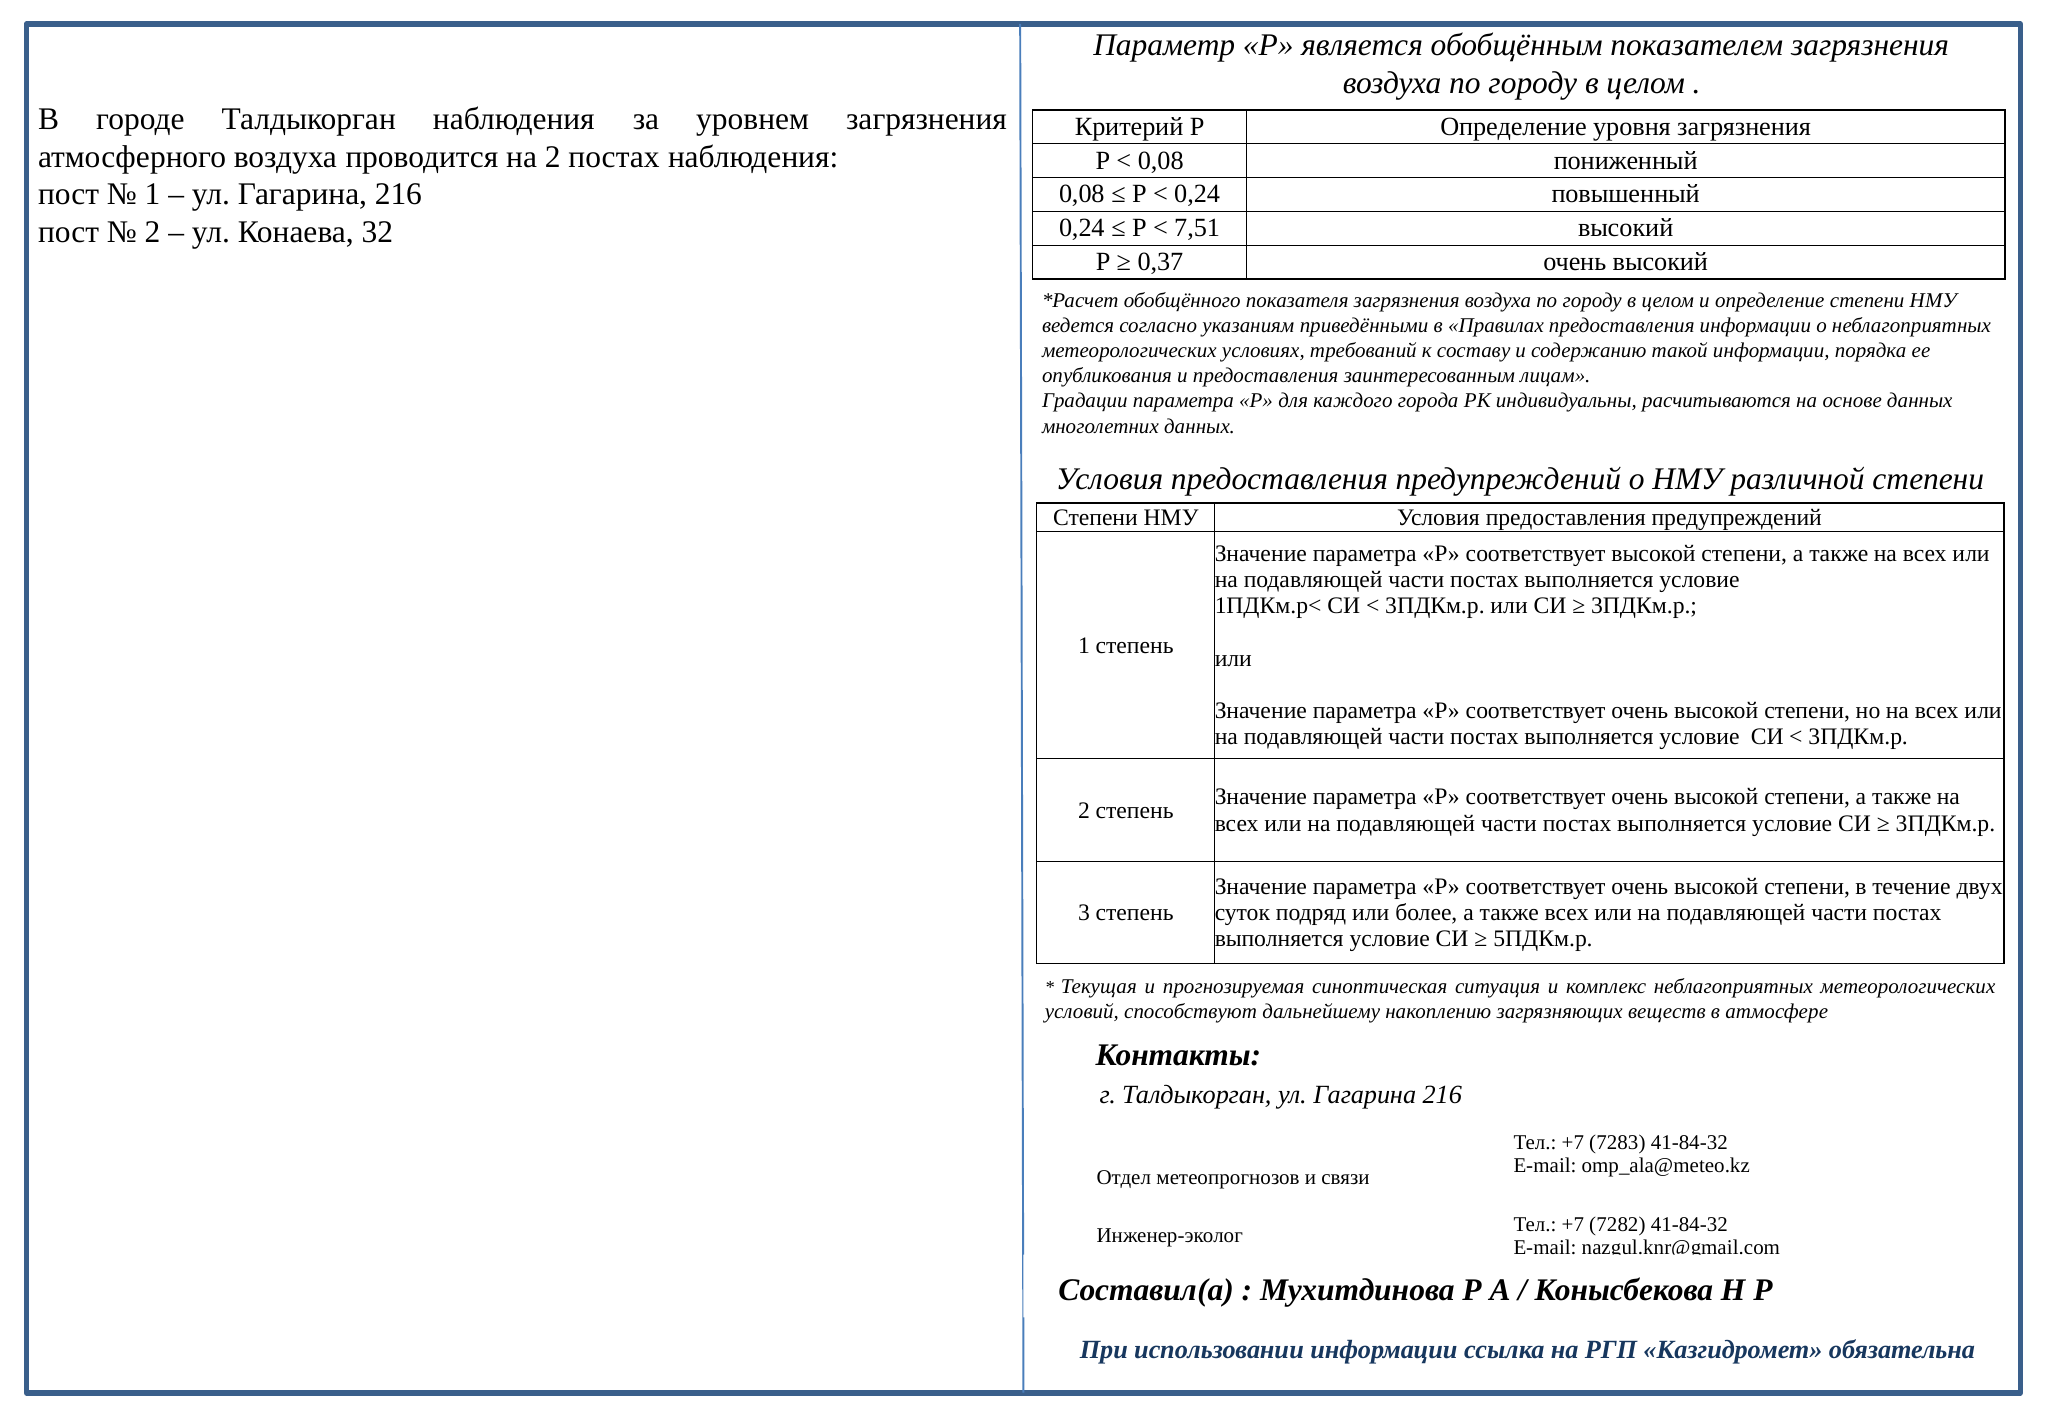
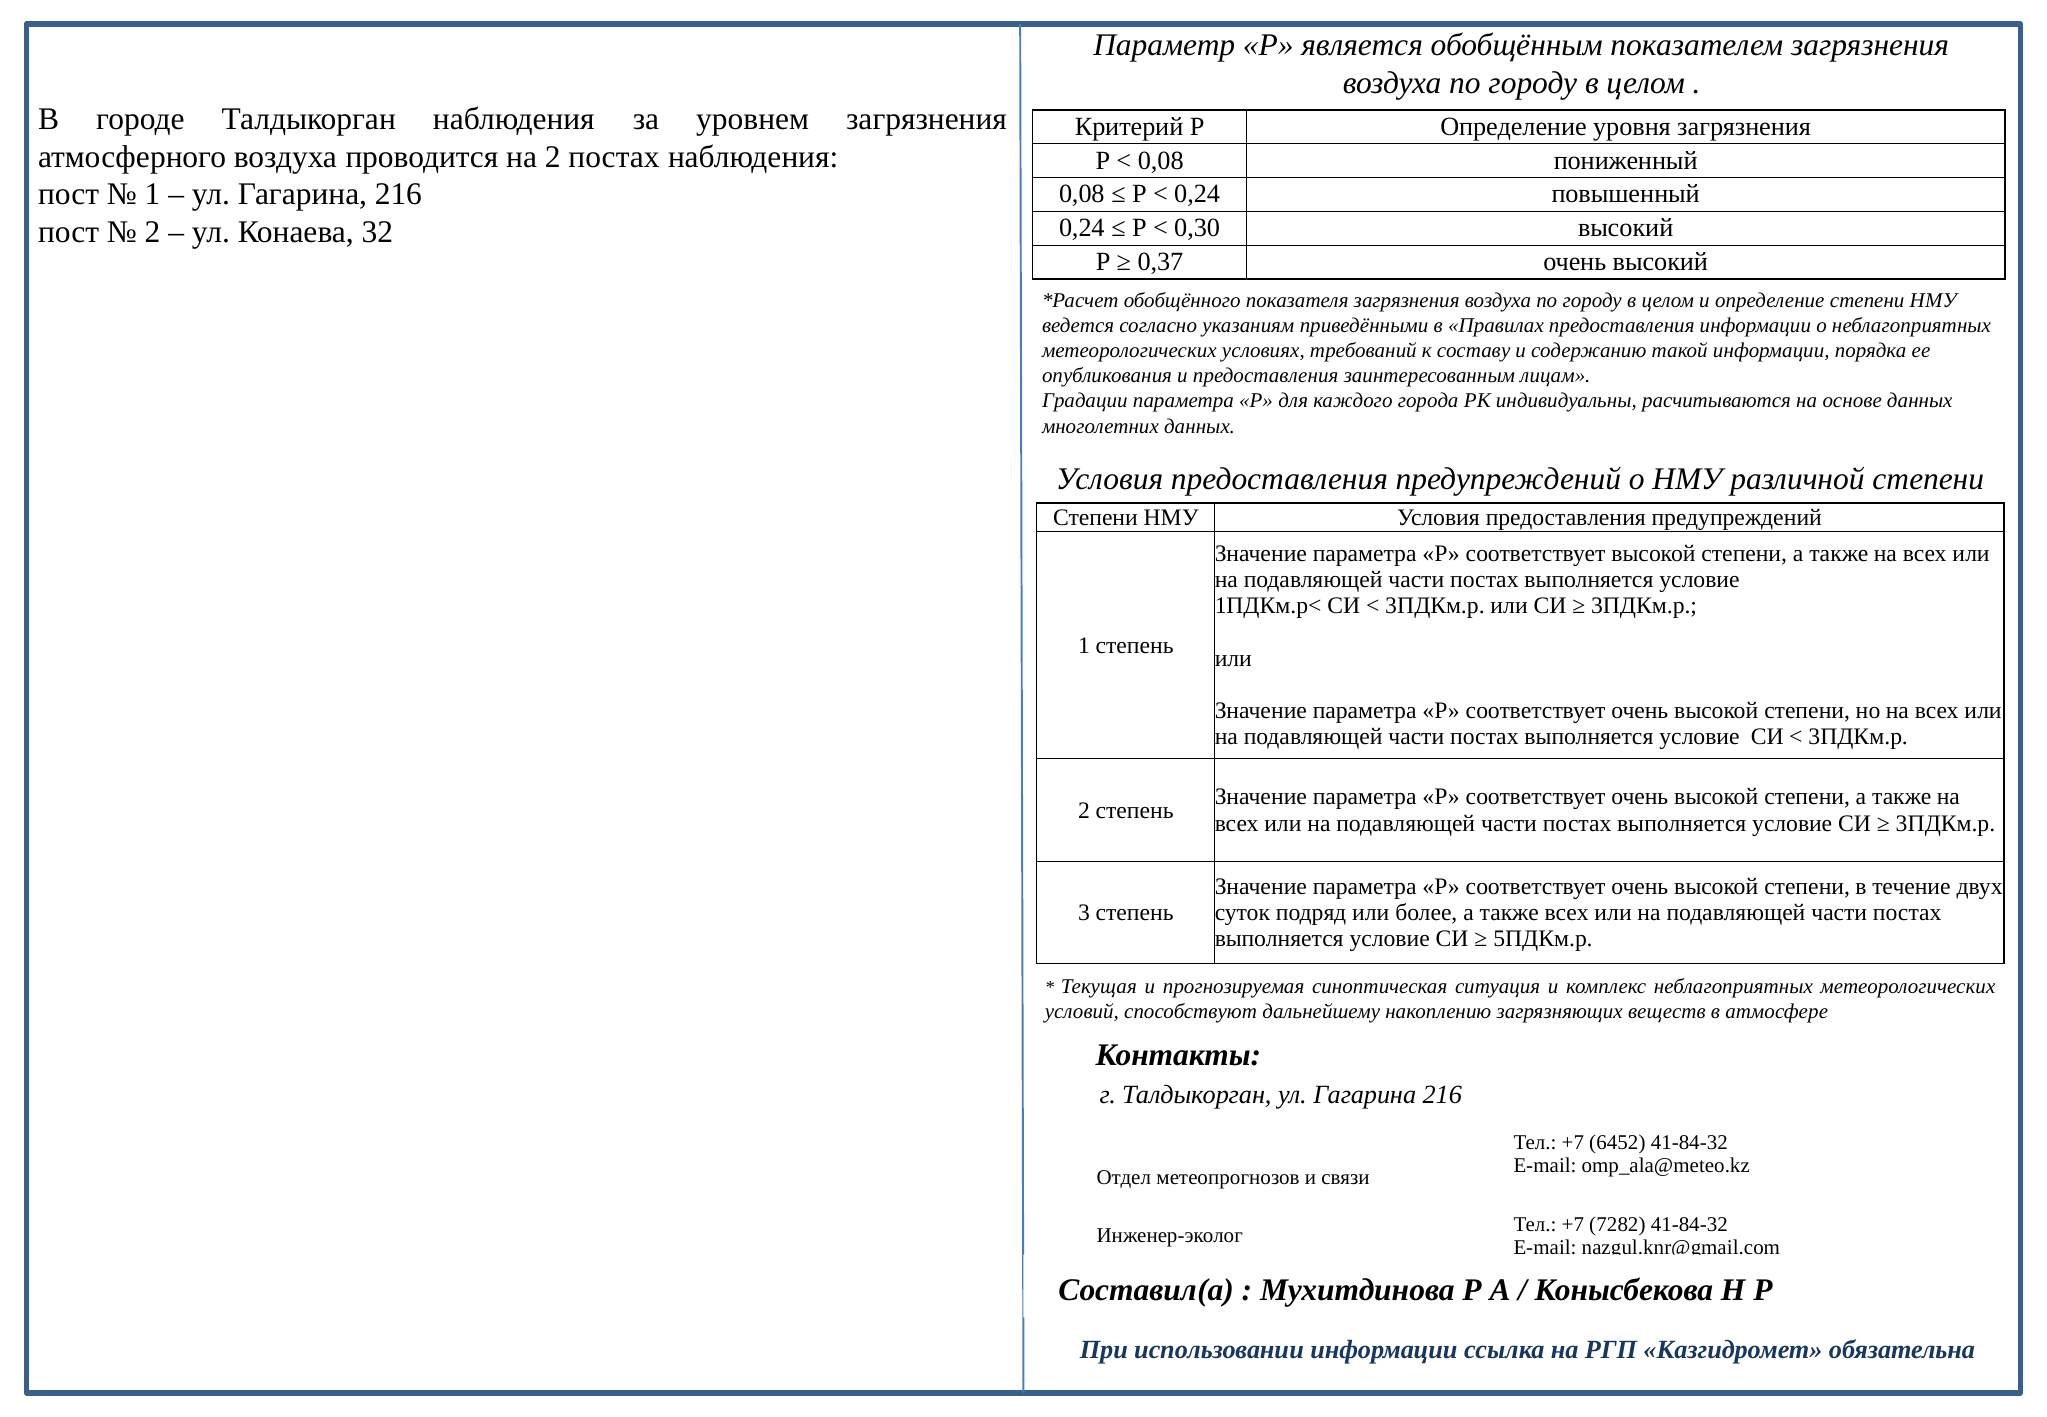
7,51: 7,51 -> 0,30
7283: 7283 -> 6452
